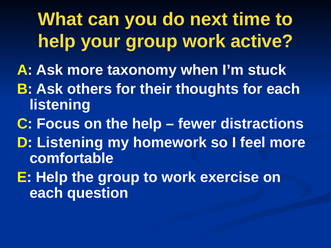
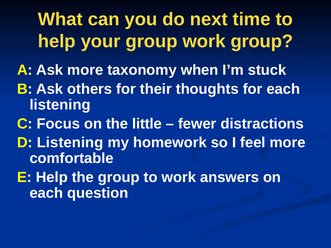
work active: active -> group
the help: help -> little
exercise: exercise -> answers
